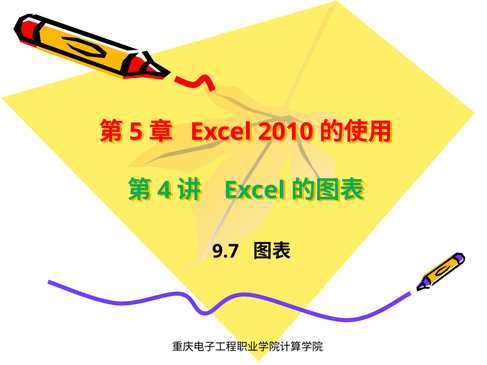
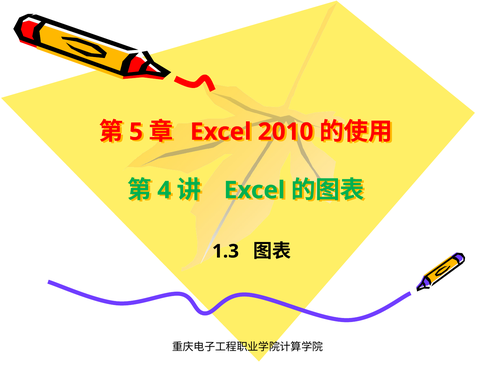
9.7: 9.7 -> 1.3
